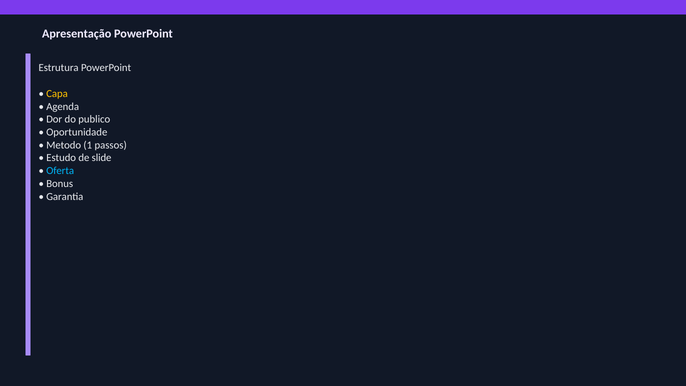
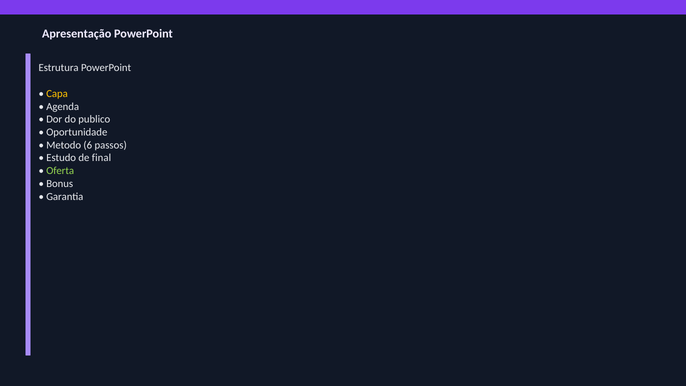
1: 1 -> 6
slide: slide -> final
Oferta colour: light blue -> light green
